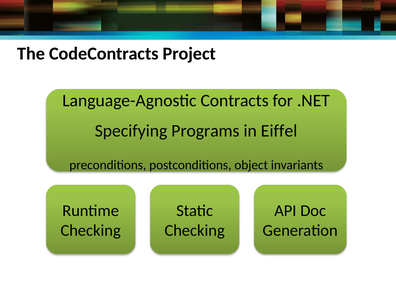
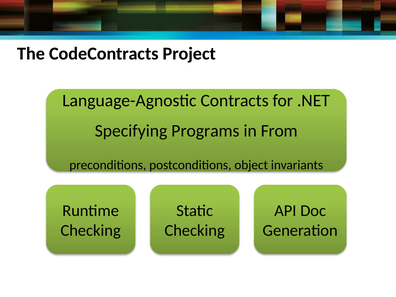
Eiffel: Eiffel -> From
